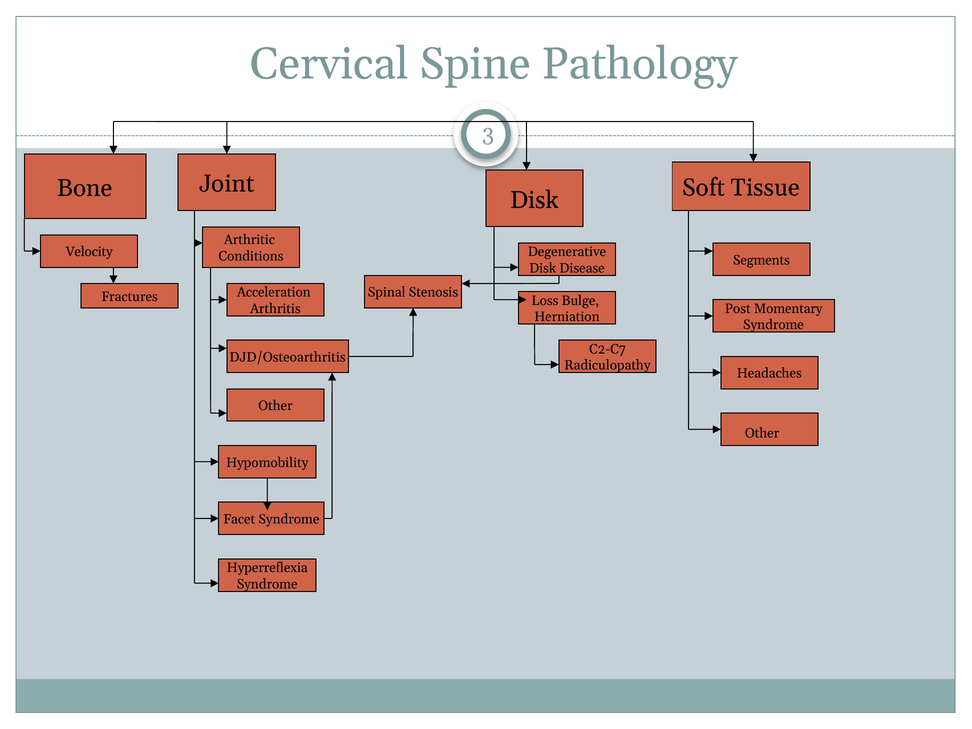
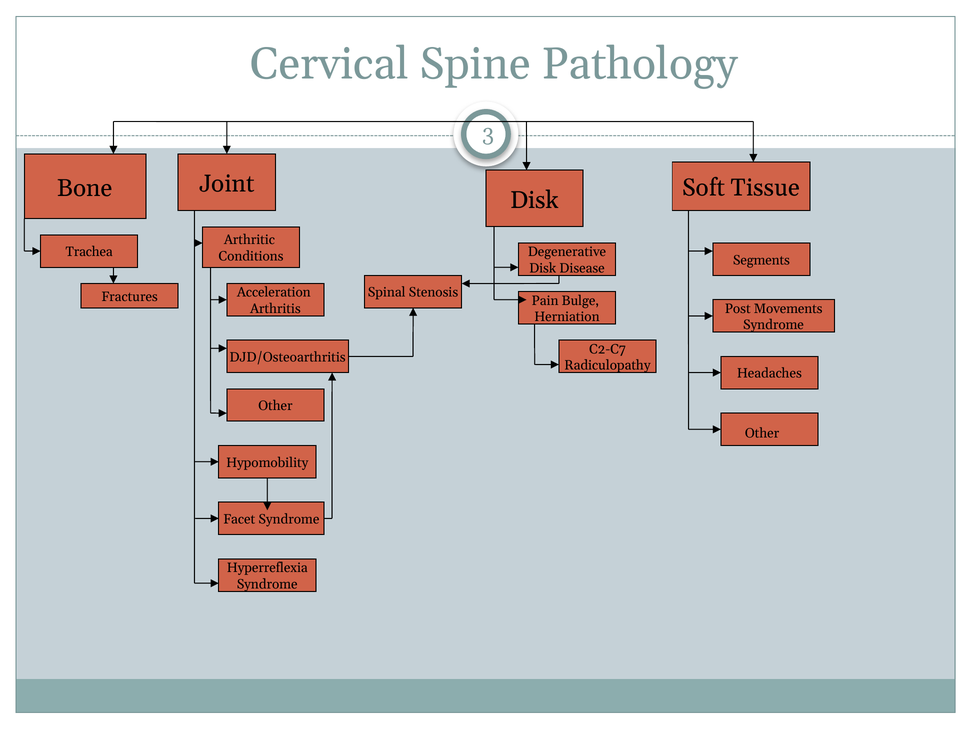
Velocity: Velocity -> Trachea
Loss: Loss -> Pain
Momentary: Momentary -> Movements
